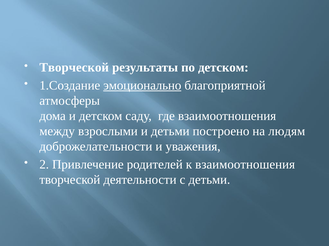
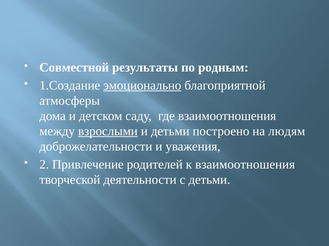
Творческой at (74, 68): Творческой -> Совместной
по детском: детском -> родным
взрослыми underline: none -> present
